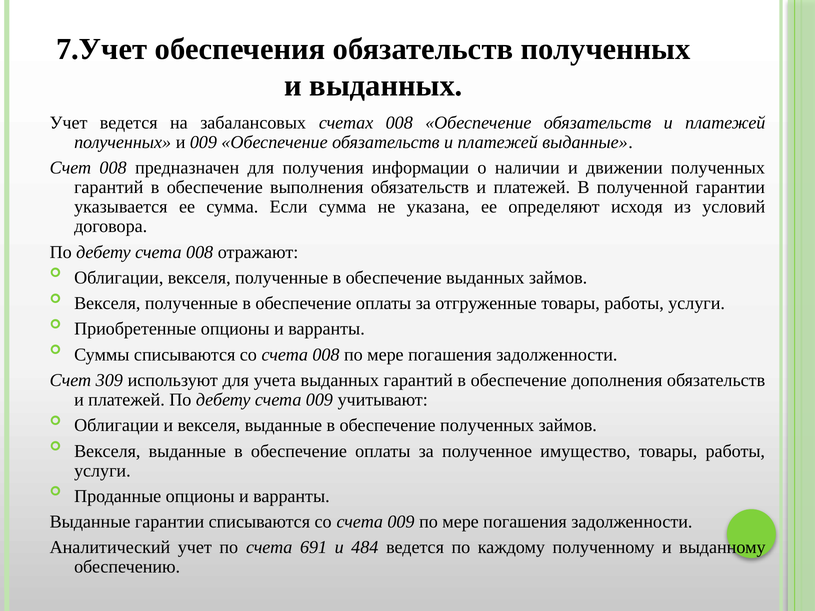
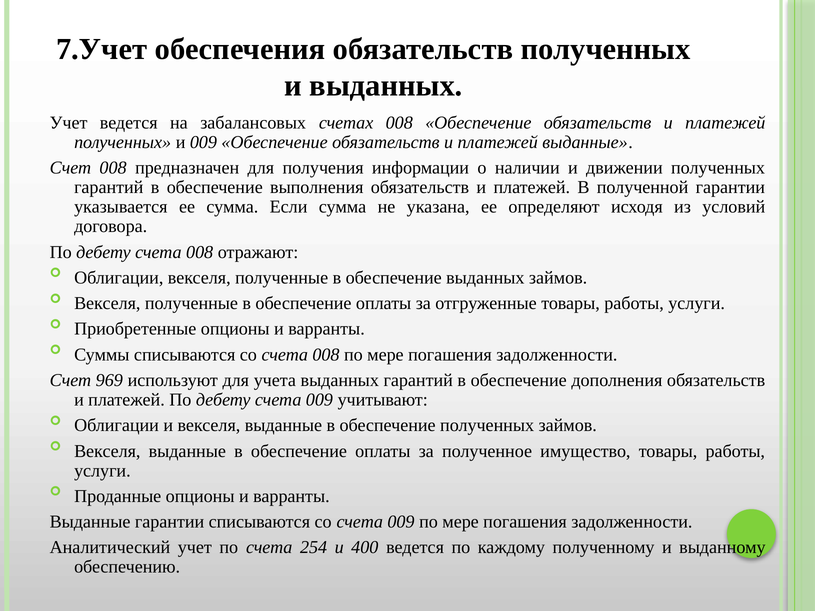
309: 309 -> 969
691: 691 -> 254
484: 484 -> 400
